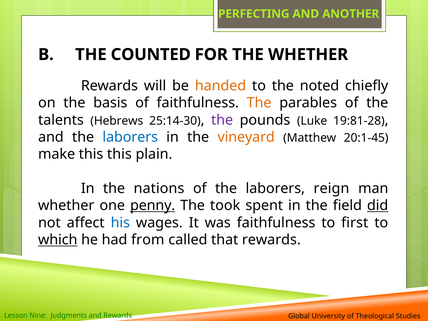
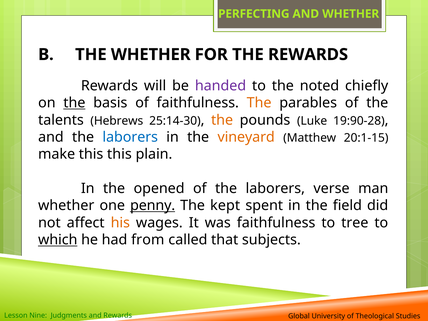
AND ANOTHER: ANOTHER -> WHETHER
THE COUNTED: COUNTED -> WHETHER
THE WHETHER: WHETHER -> REWARDS
handed colour: orange -> purple
the at (74, 103) underline: none -> present
the at (222, 120) colour: purple -> orange
19:81-28: 19:81-28 -> 19:90-28
20:1-45: 20:1-45 -> 20:1-15
nations: nations -> opened
reign: reign -> verse
took: took -> kept
did underline: present -> none
his colour: blue -> orange
first: first -> tree
that rewards: rewards -> subjects
